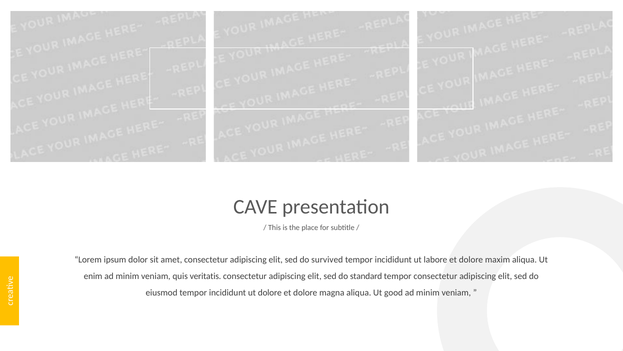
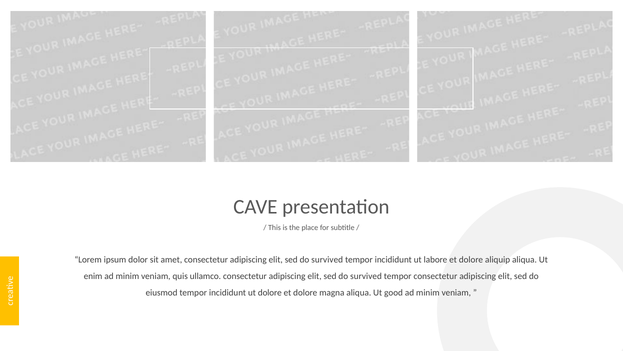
maxim: maxim -> aliquip
veritatis: veritatis -> ullamco
standard at (366, 276): standard -> survived
